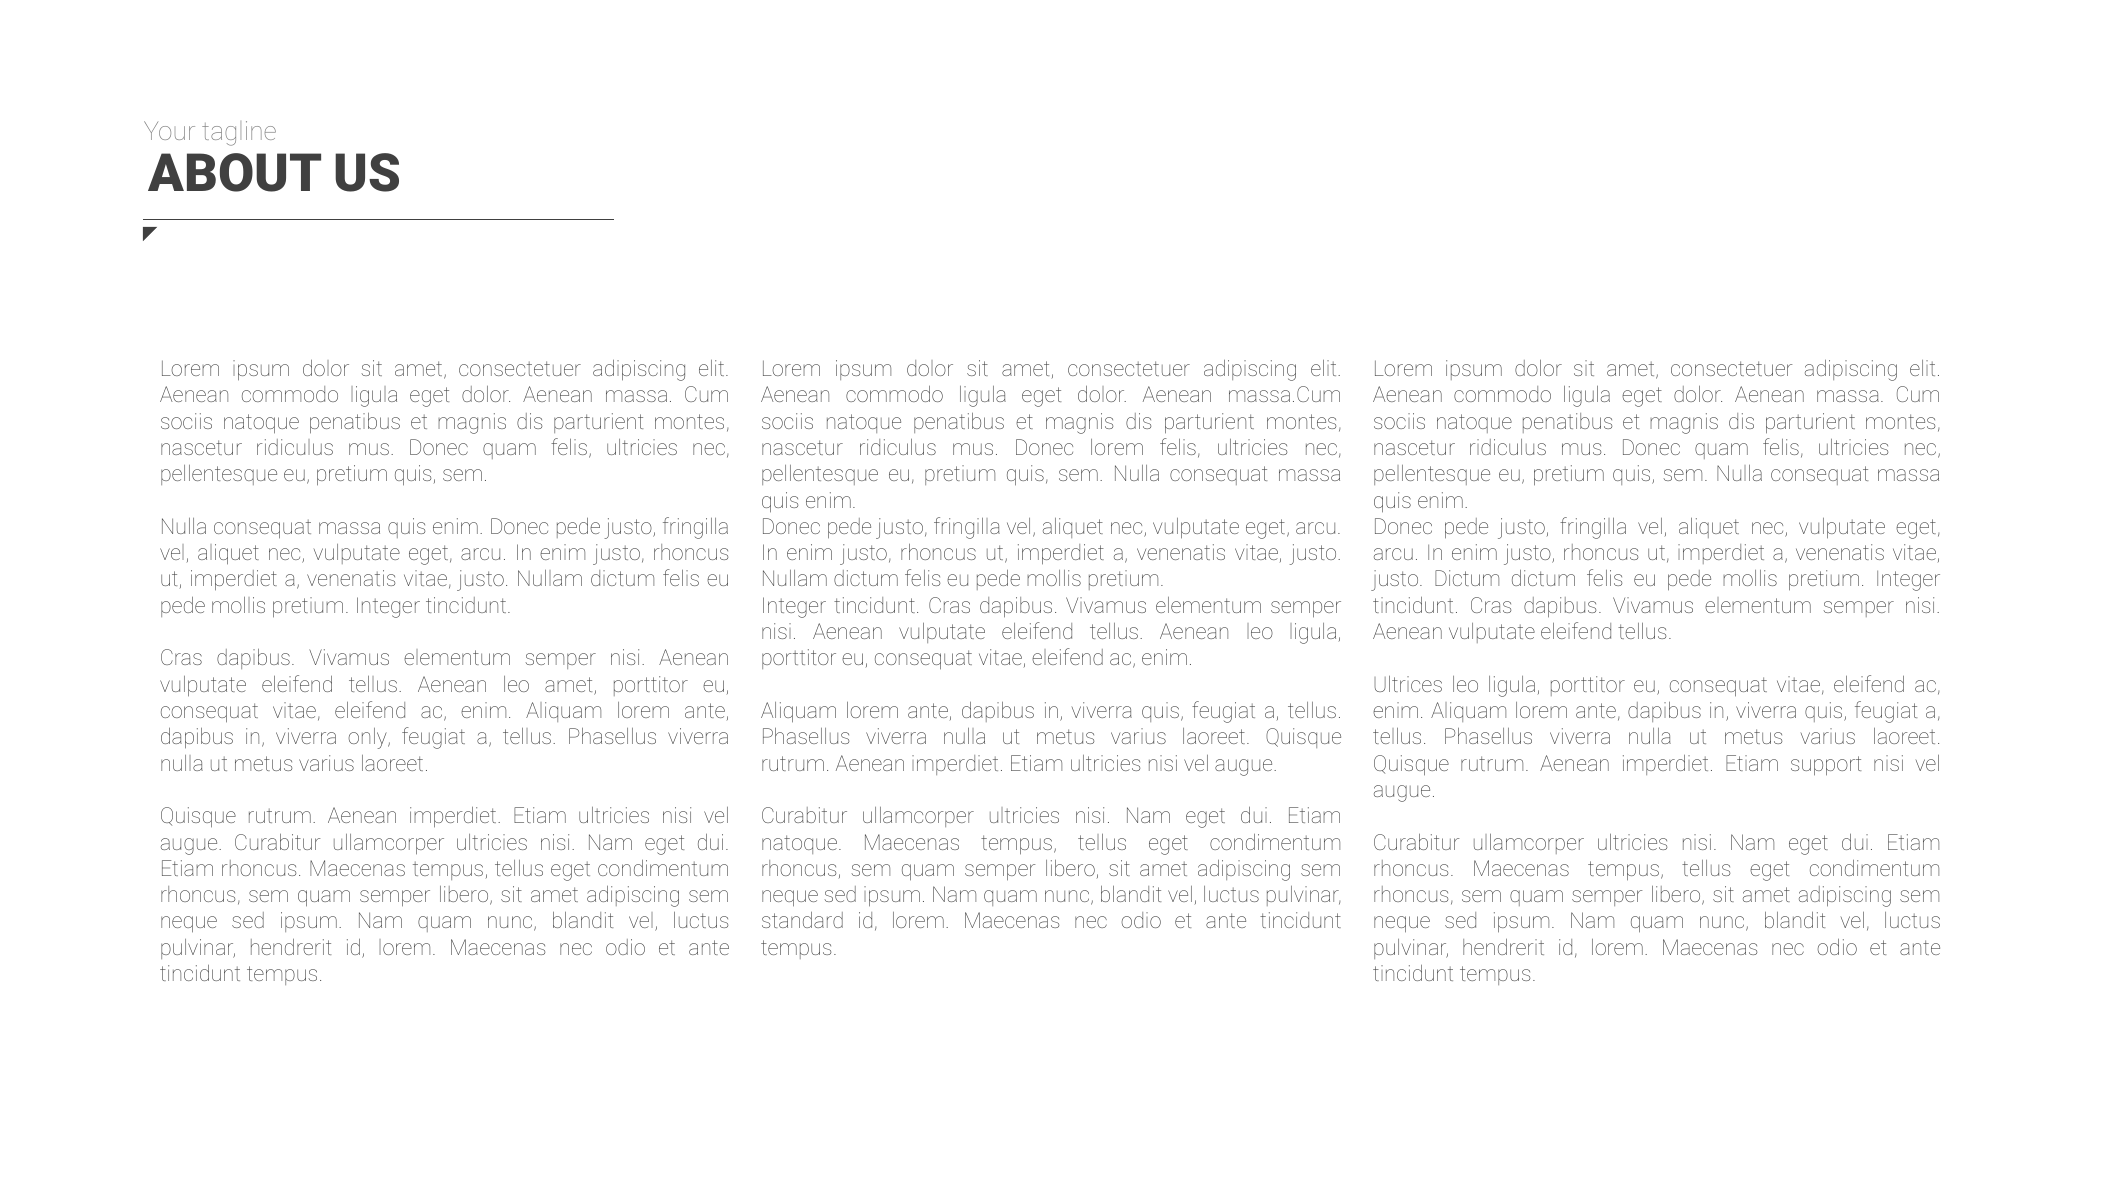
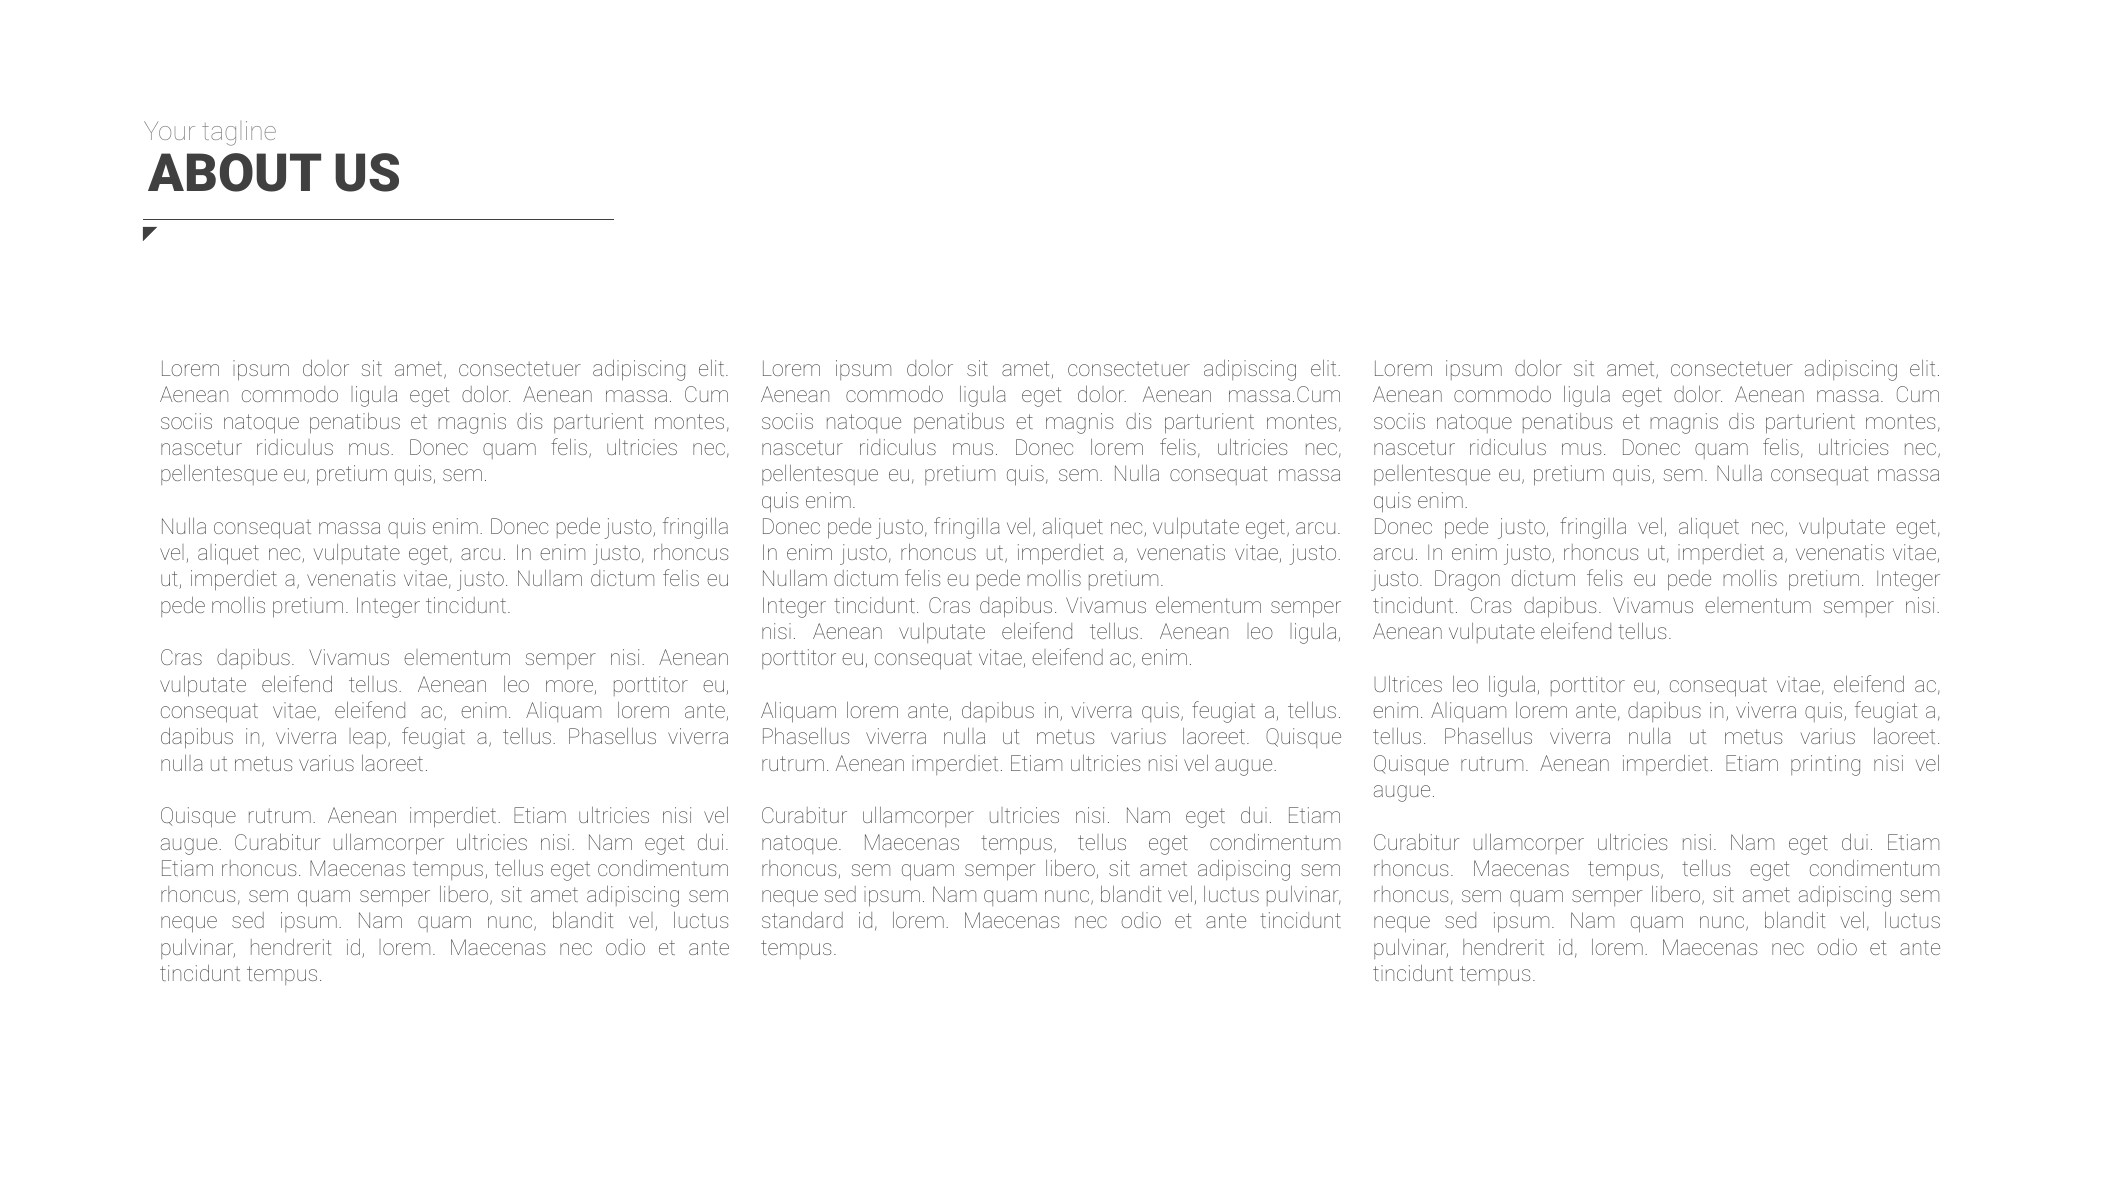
justo Dictum: Dictum -> Dragon
leo amet: amet -> more
only: only -> leap
support: support -> printing
